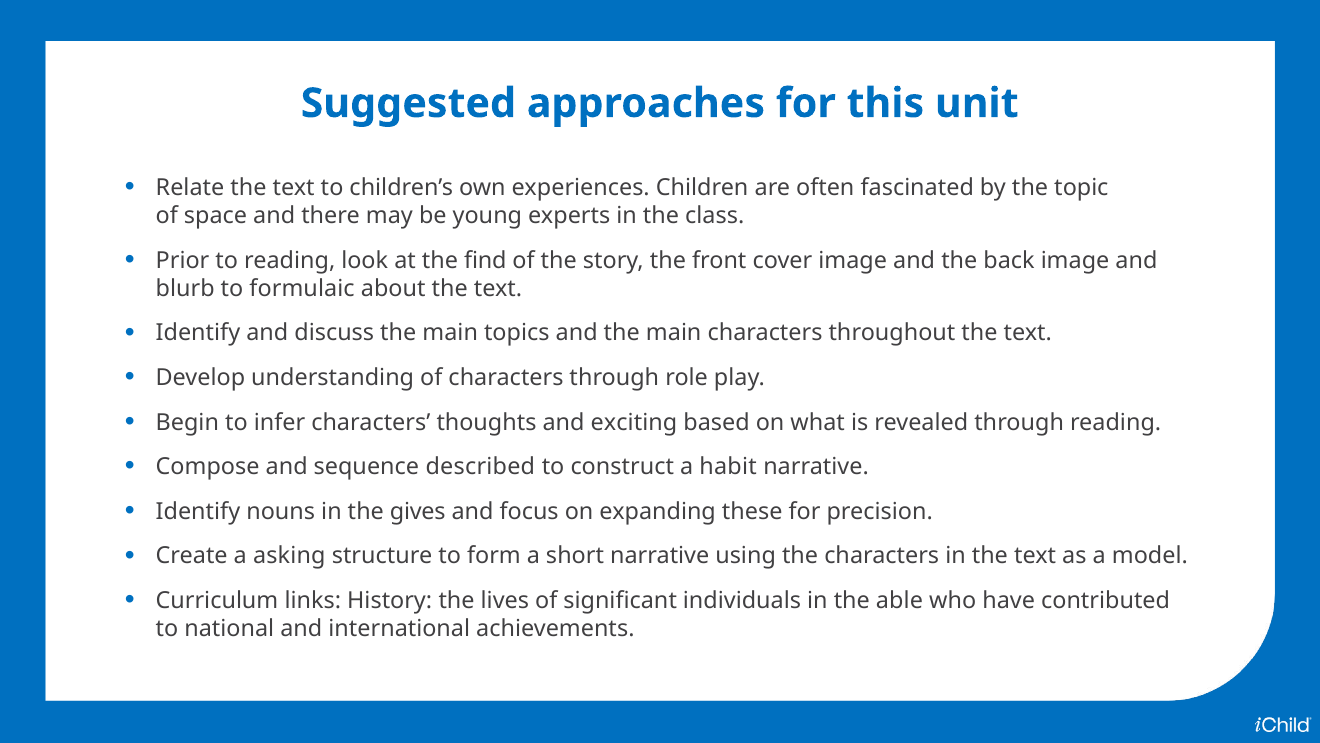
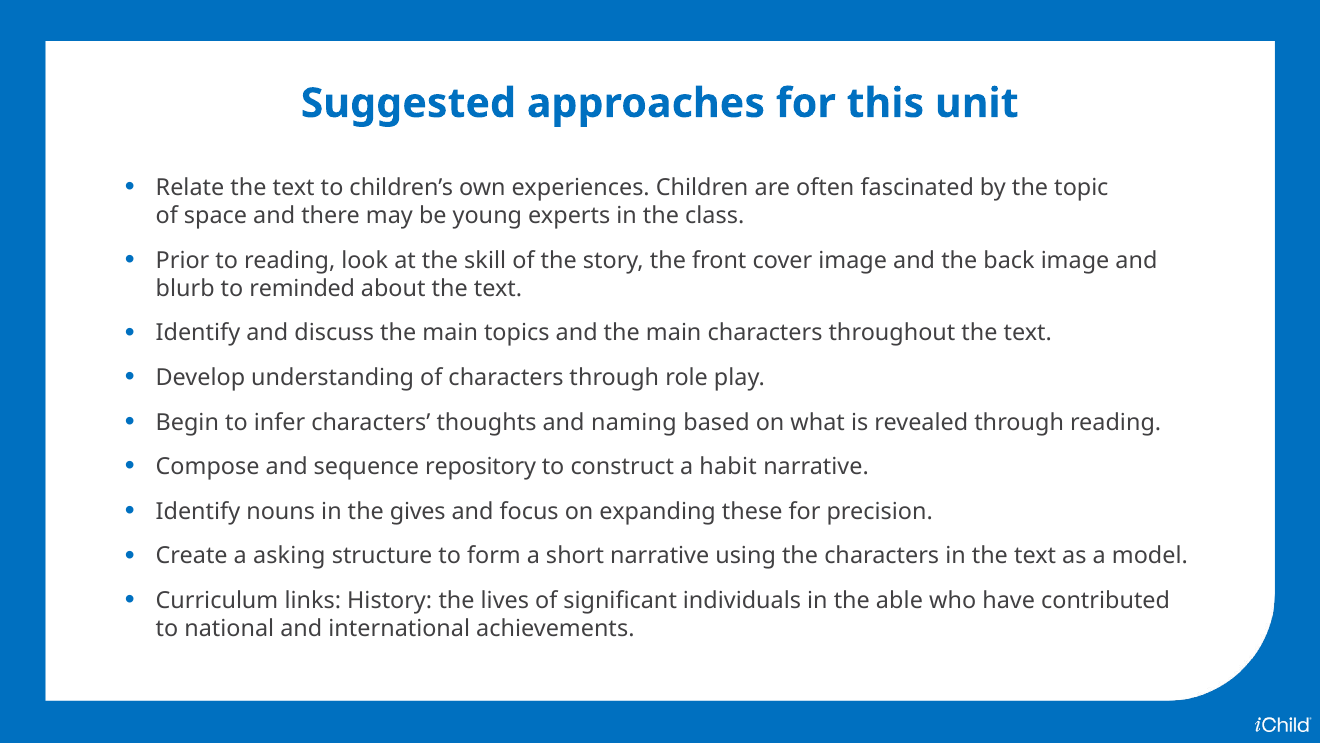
find: find -> skill
formulaic: formulaic -> reminded
exciting: exciting -> naming
described: described -> repository
